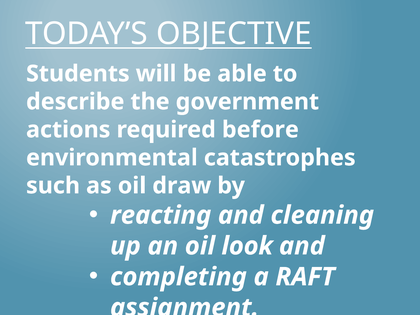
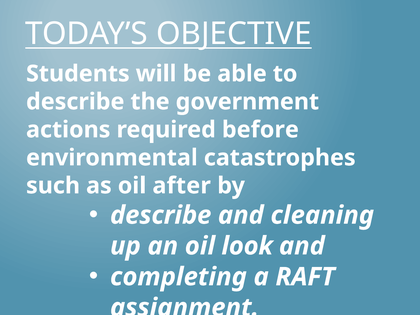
draw: draw -> after
reacting at (161, 215): reacting -> describe
